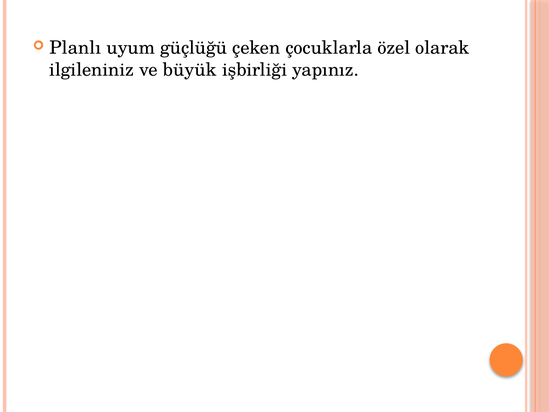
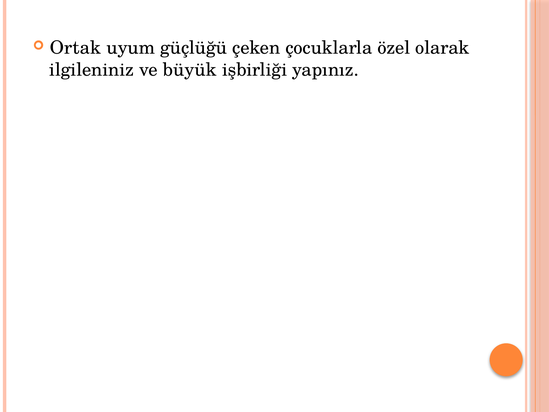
Planlı: Planlı -> Ortak
